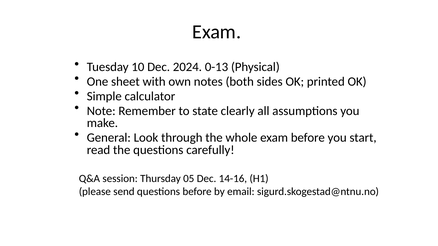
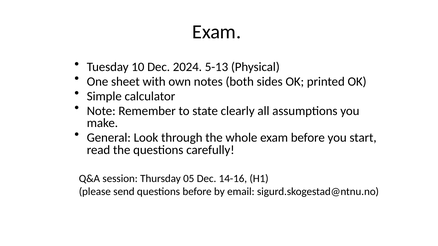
0-13: 0-13 -> 5-13
